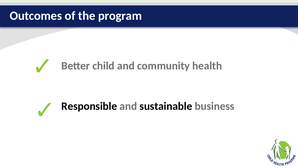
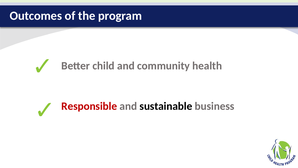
Responsible colour: black -> red
